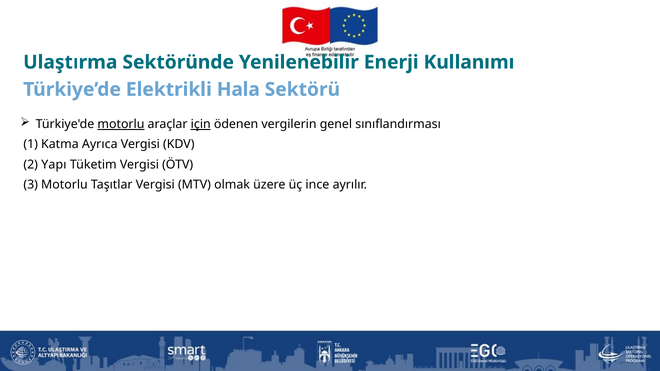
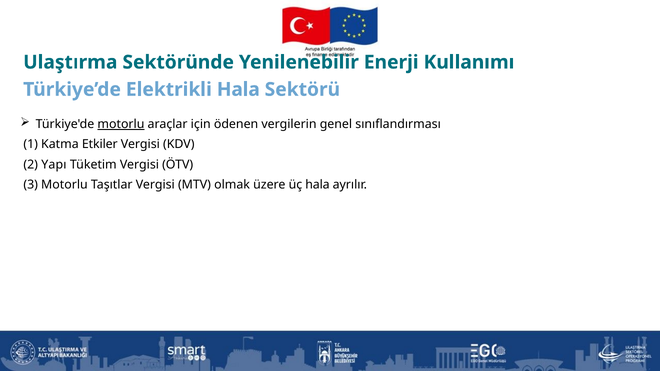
için underline: present -> none
Ayrıca: Ayrıca -> Etkiler
üç ince: ince -> hala
